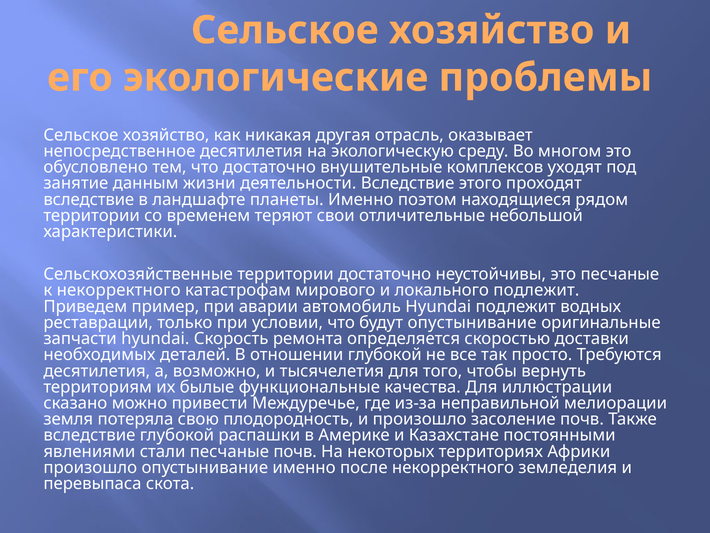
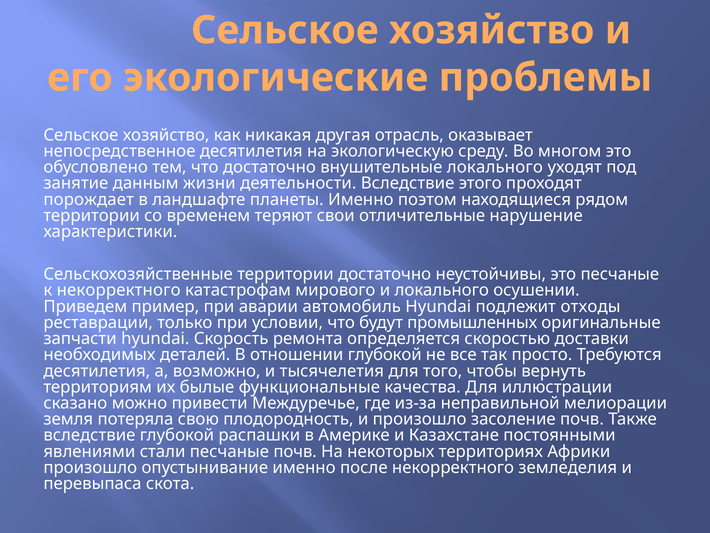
внушительные комплексов: комплексов -> локального
вследствие at (89, 199): вследствие -> порождает
небольшой: небольшой -> нарушение
локального подлежит: подлежит -> осушении
водных: водных -> отходы
будут опустынивание: опустынивание -> промышленных
